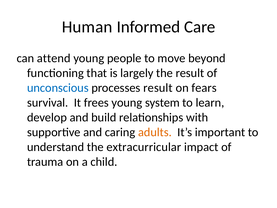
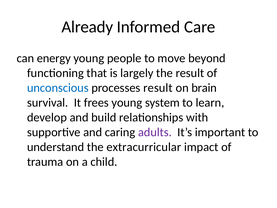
Human: Human -> Already
attend: attend -> energy
fears: fears -> brain
adults colour: orange -> purple
